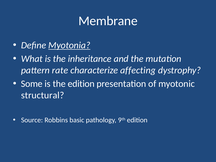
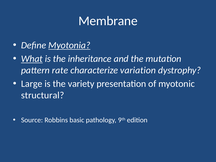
What underline: none -> present
affecting: affecting -> variation
Some: Some -> Large
the edition: edition -> variety
